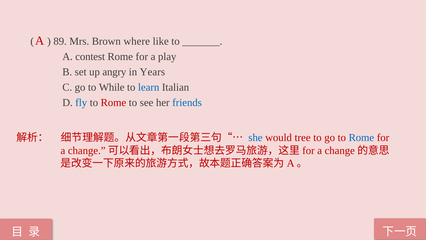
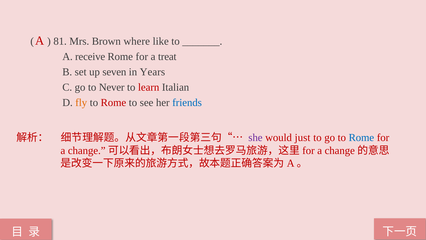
89: 89 -> 81
contest: contest -> receive
play: play -> treat
angry: angry -> seven
While: While -> Never
learn colour: blue -> red
fly colour: blue -> orange
she colour: blue -> purple
tree: tree -> just
